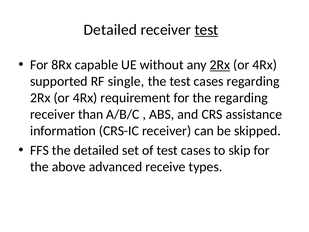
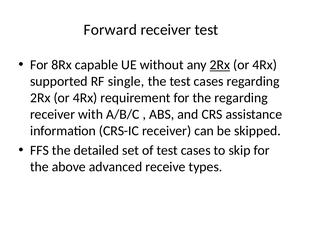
Detailed at (110, 30): Detailed -> Forward
test at (206, 30) underline: present -> none
than: than -> with
